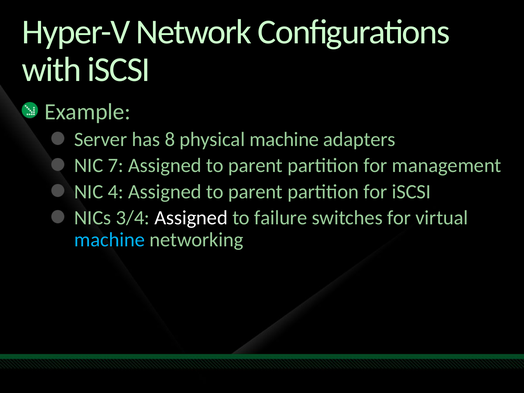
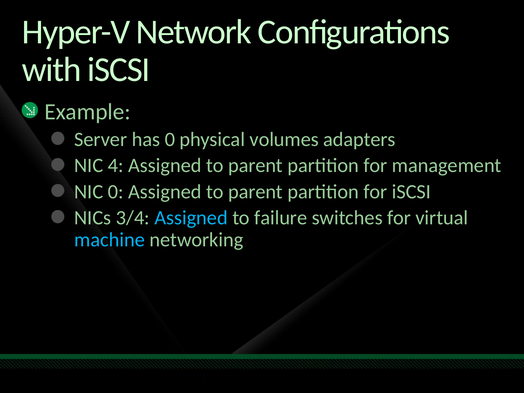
has 8: 8 -> 0
physical machine: machine -> volumes
7: 7 -> 4
NIC 4: 4 -> 0
Assigned at (191, 218) colour: white -> light blue
